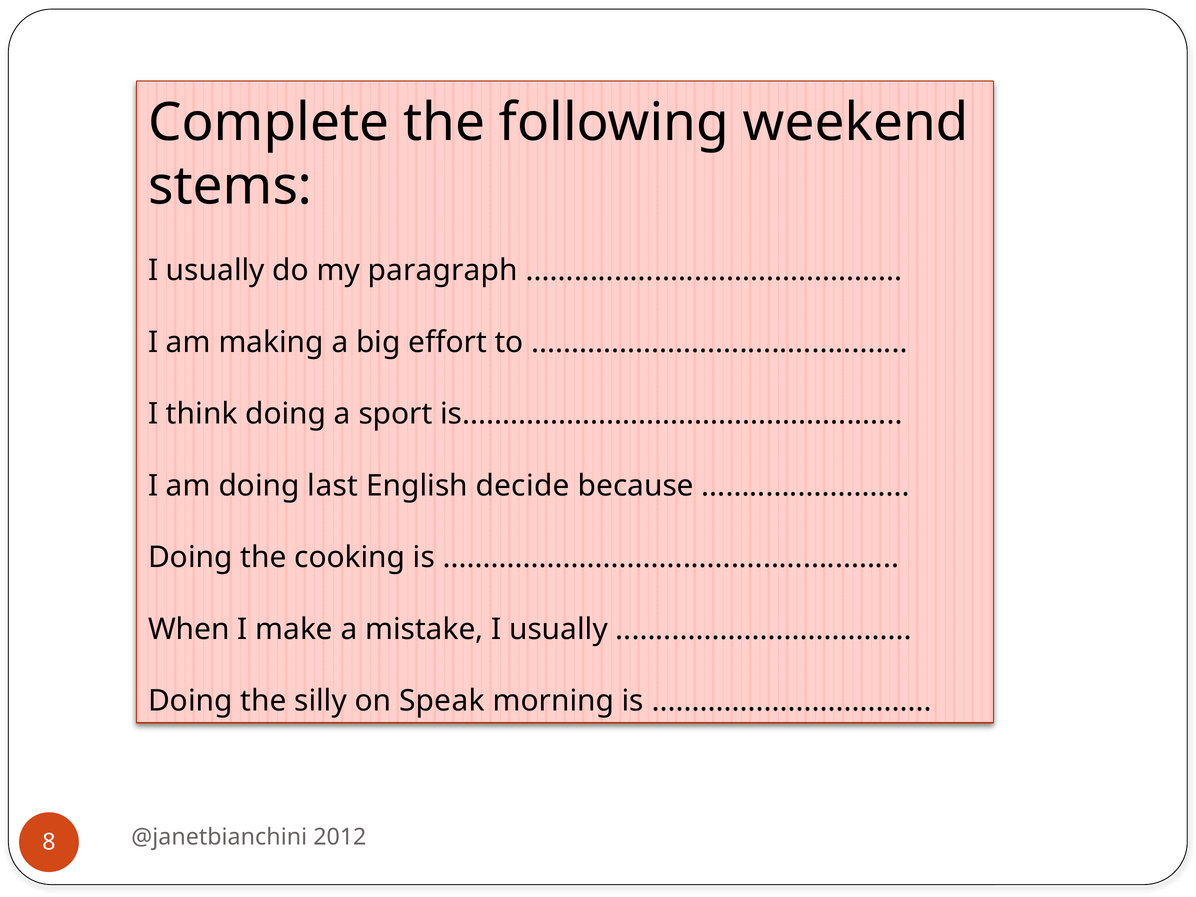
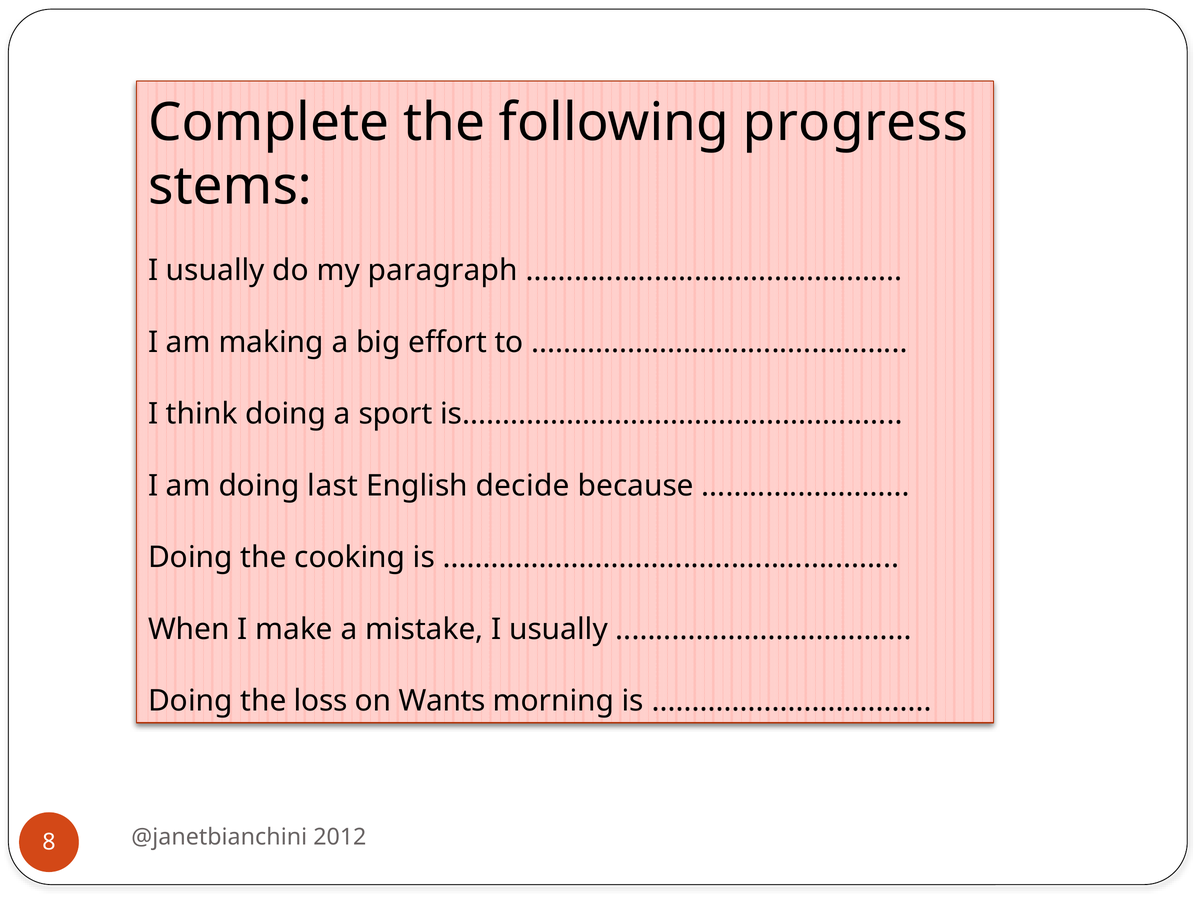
weekend: weekend -> progress
silly: silly -> loss
Speak: Speak -> Wants
